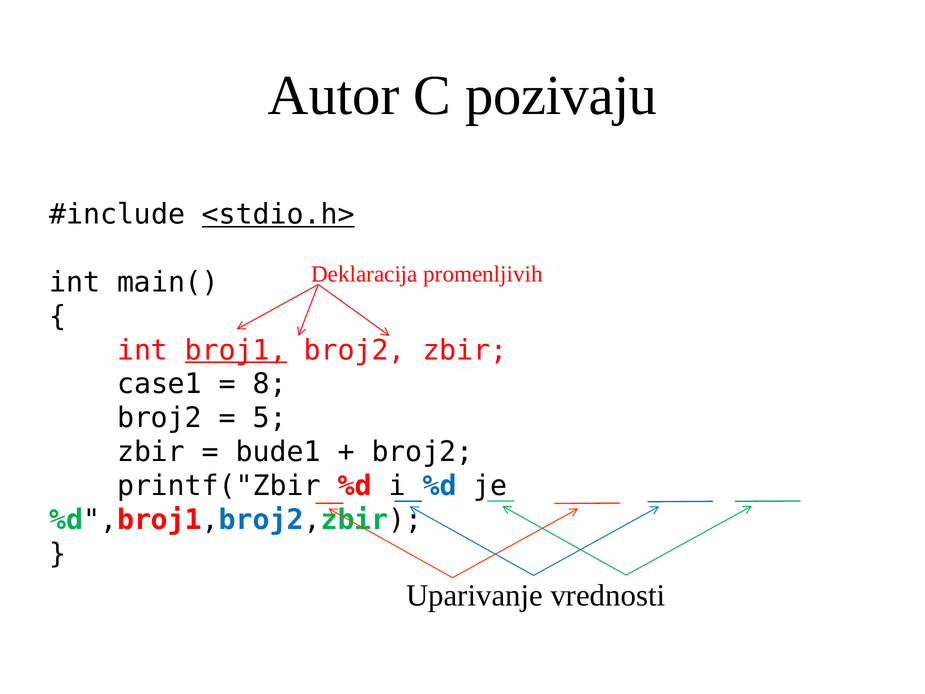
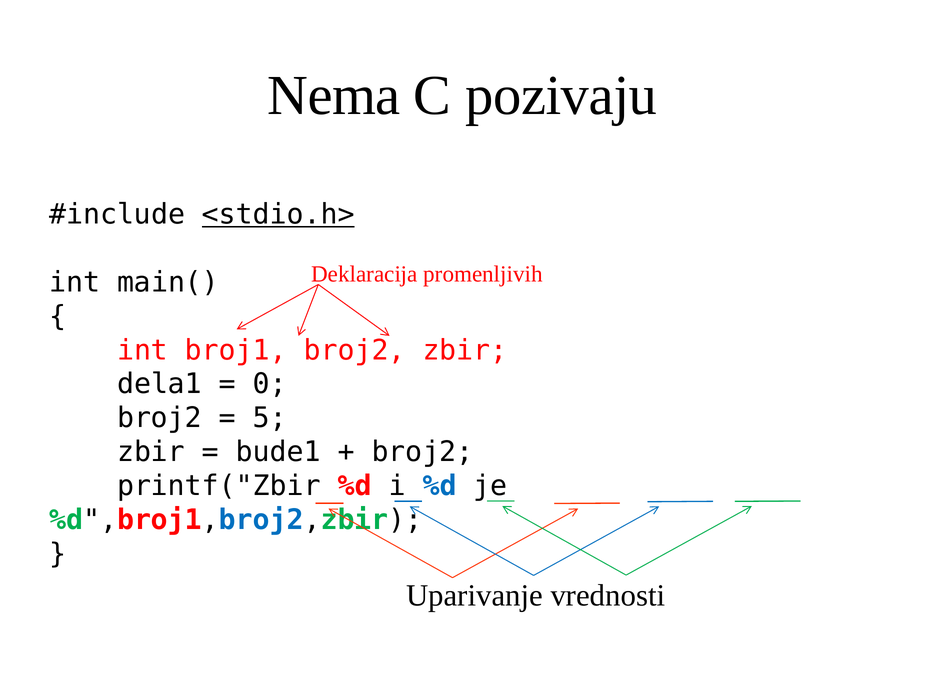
Autor: Autor -> Nema
broj1 underline: present -> none
case1: case1 -> dela1
8: 8 -> 0
